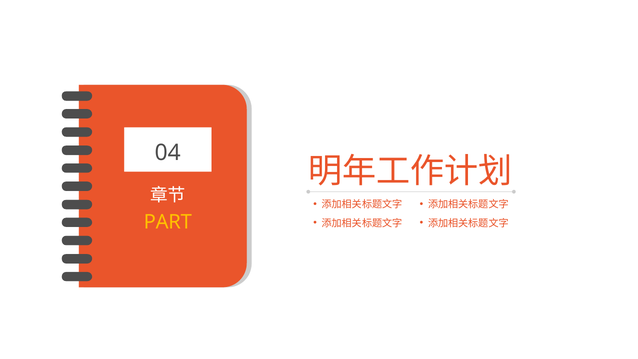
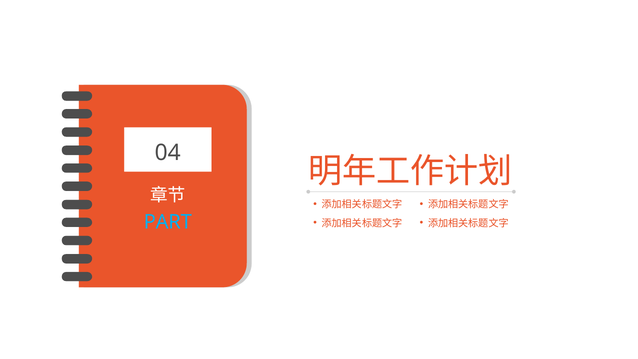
PART colour: yellow -> light blue
